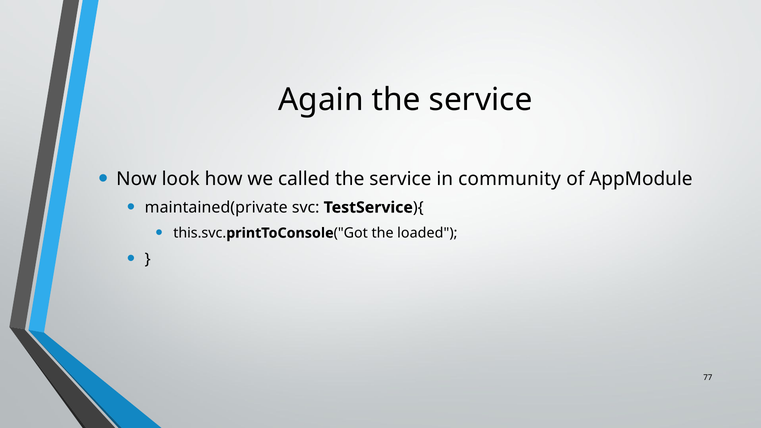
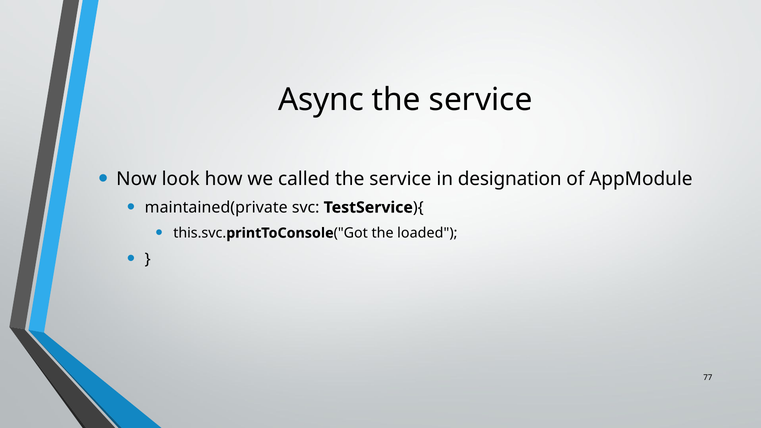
Again: Again -> Async
community: community -> designation
